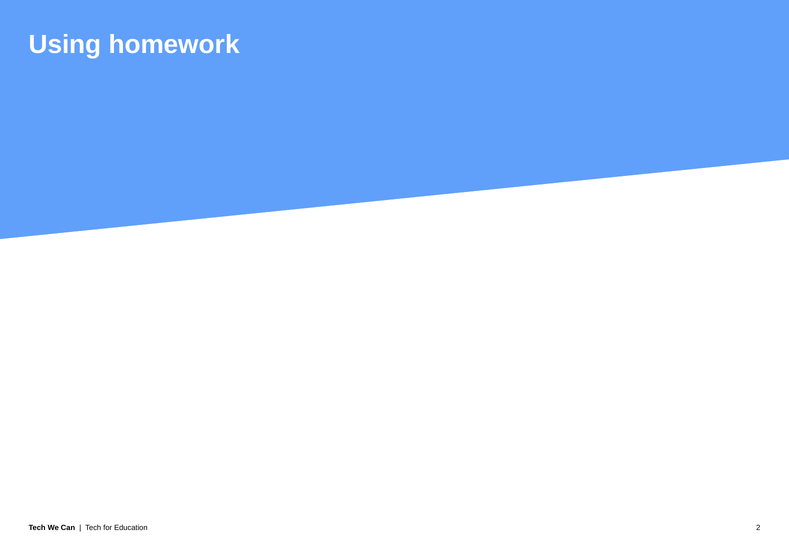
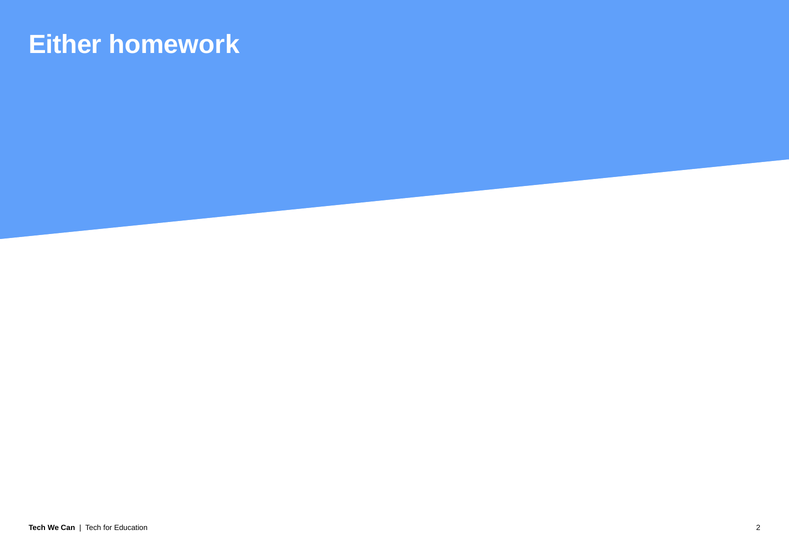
Using: Using -> Either
